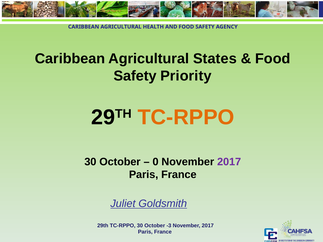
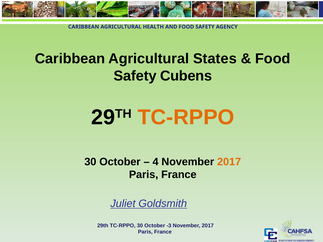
Priority: Priority -> Cubens
0: 0 -> 4
2017 at (229, 162) colour: purple -> orange
